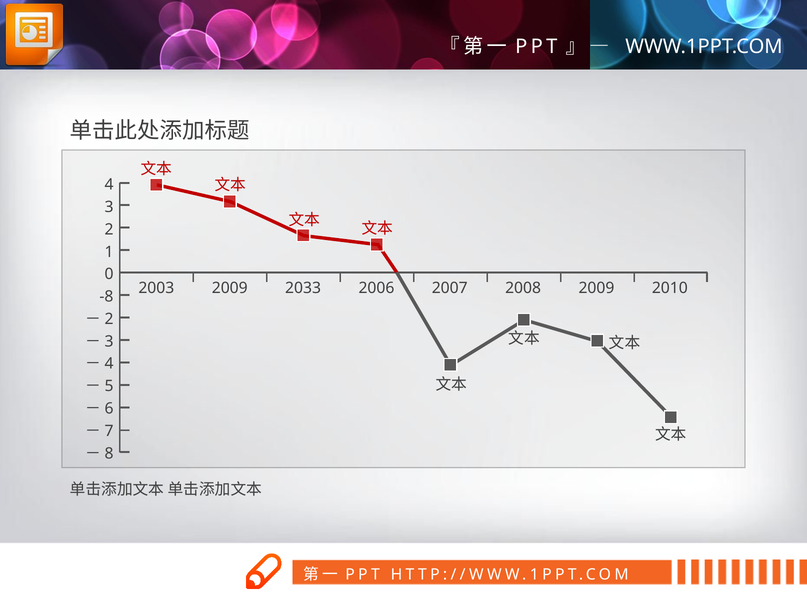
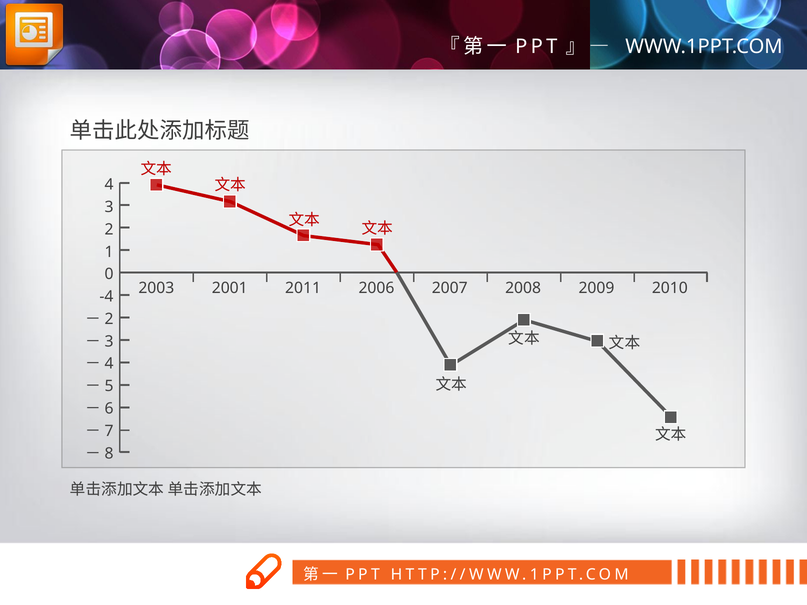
2003 2009: 2009 -> 2001
2033: 2033 -> 2011
-8: -8 -> -4
